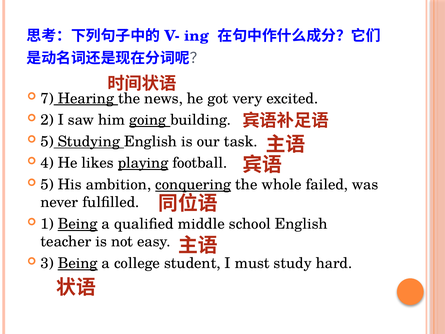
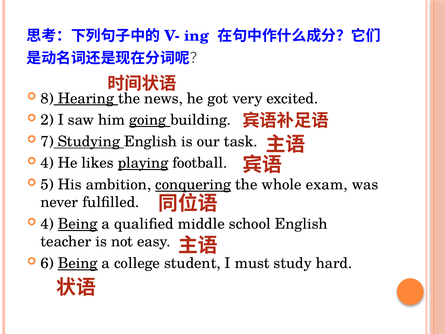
7: 7 -> 8
5 at (47, 141): 5 -> 7
failed: failed -> exam
1 at (47, 224): 1 -> 4
3: 3 -> 6
